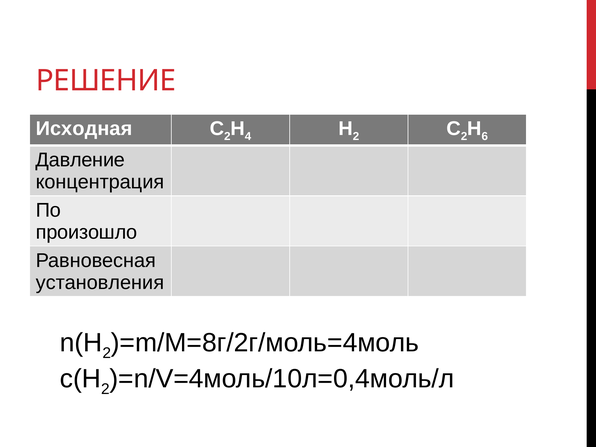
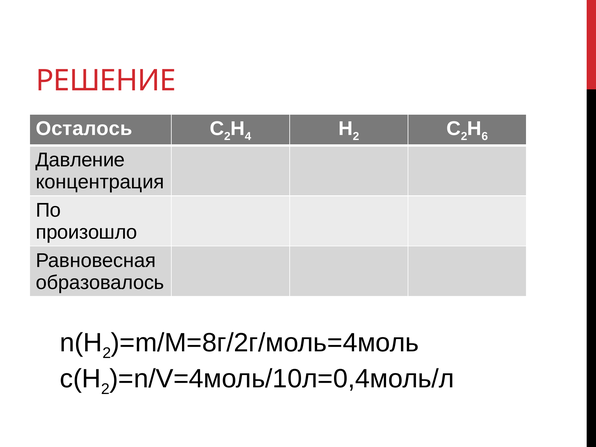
Исходная: Исходная -> Осталось
установления: установления -> образовалось
